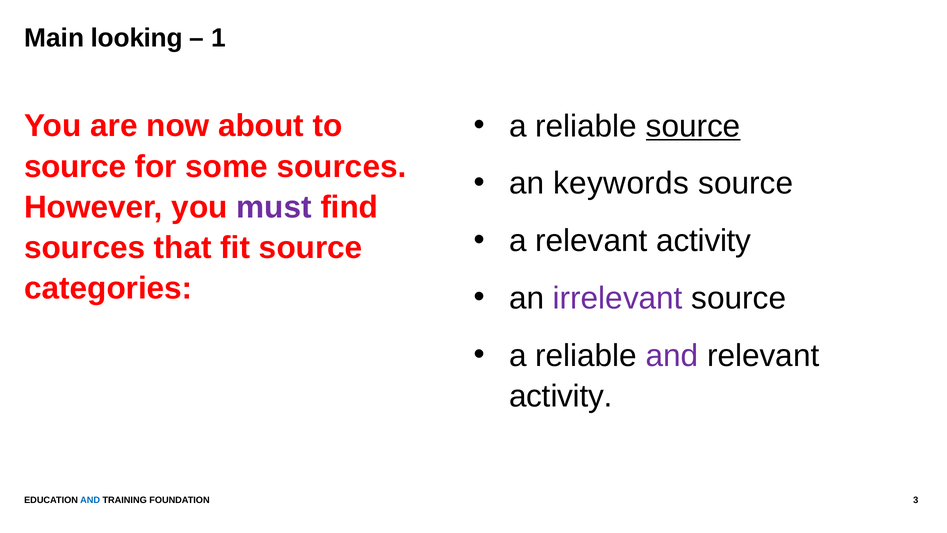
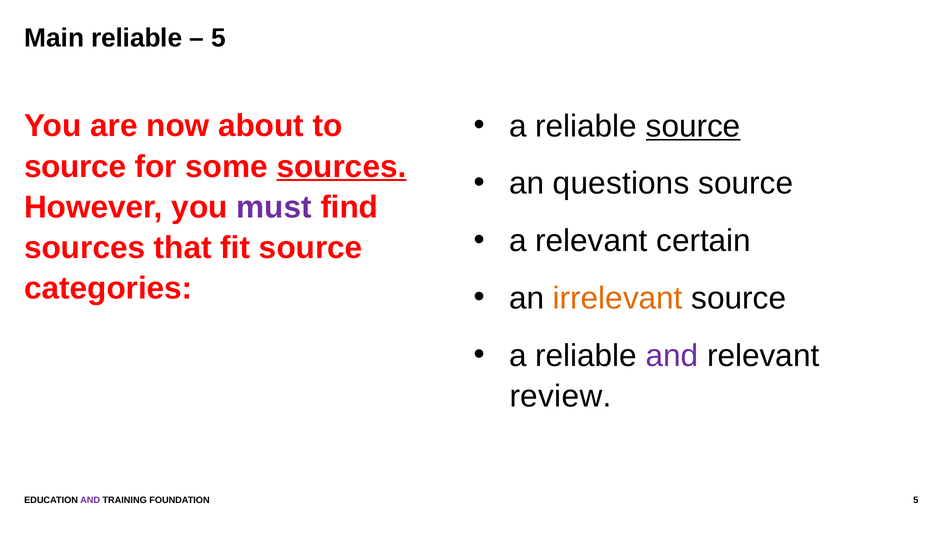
Main looking: looking -> reliable
1 at (219, 38): 1 -> 5
sources at (341, 166) underline: none -> present
keywords: keywords -> questions
a relevant activity: activity -> certain
irrelevant colour: purple -> orange
activity at (561, 396): activity -> review
AND at (90, 500) colour: blue -> purple
FOUNDATION 3: 3 -> 5
